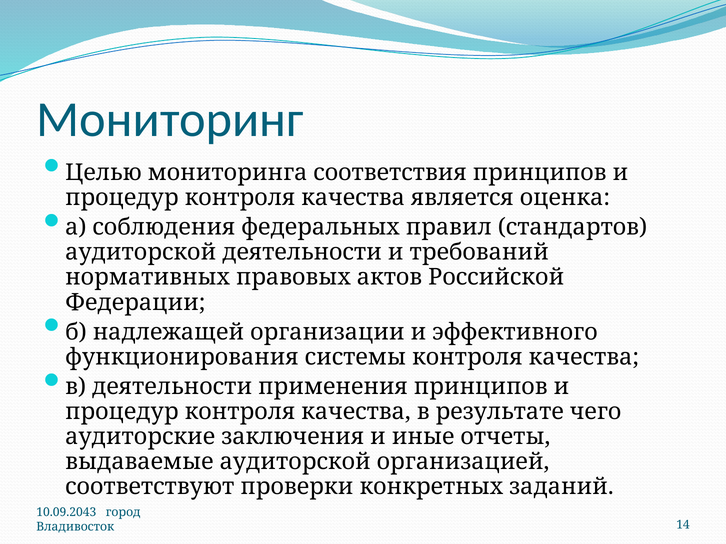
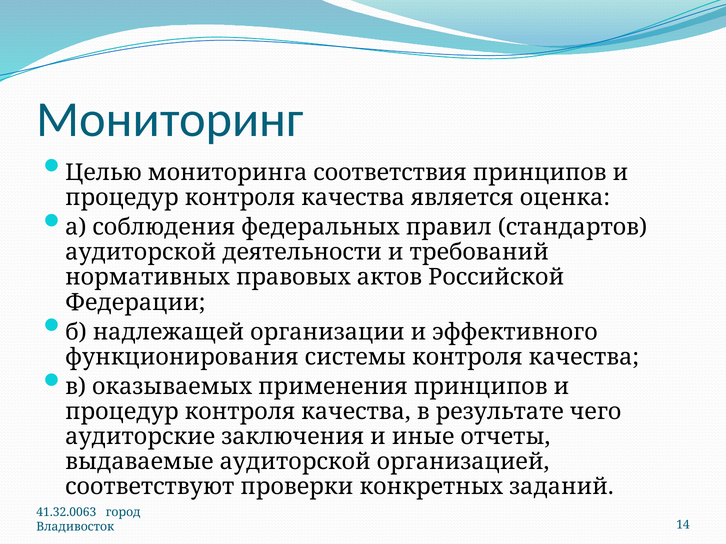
в деятельности: деятельности -> оказываемых
10.09.2043: 10.09.2043 -> 41.32.0063
